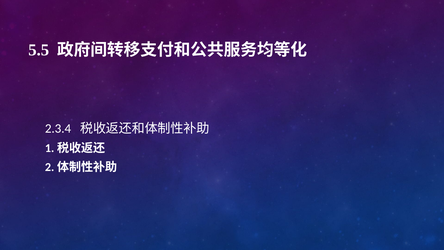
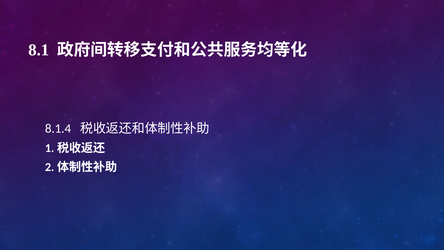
5.5: 5.5 -> 8.1
2.3.4: 2.3.4 -> 8.1.4
